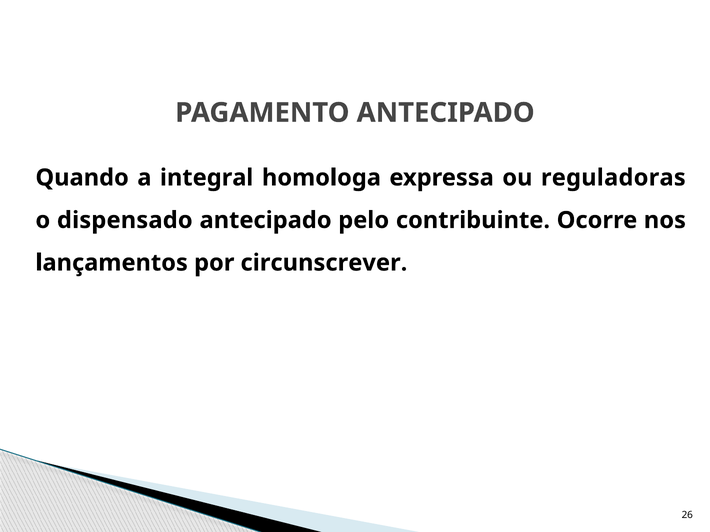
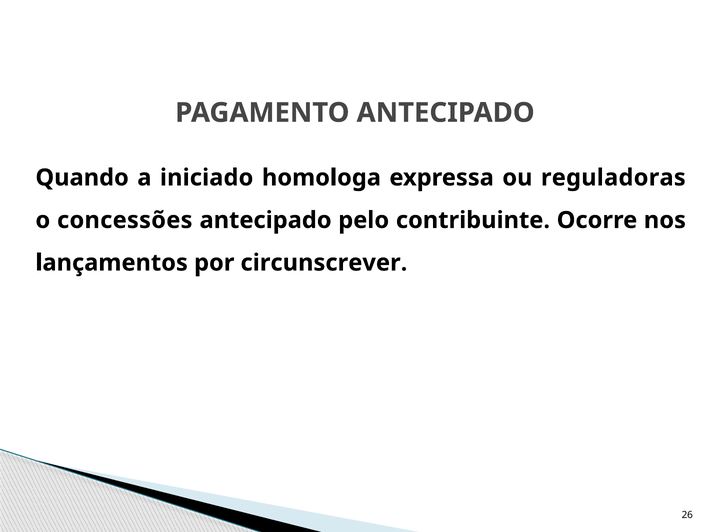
integral: integral -> iniciado
dispensado: dispensado -> concessões
